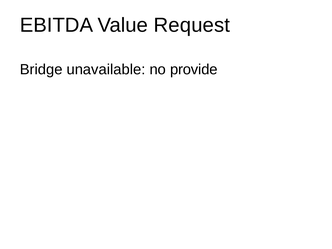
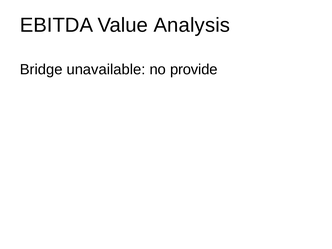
Request: Request -> Analysis
